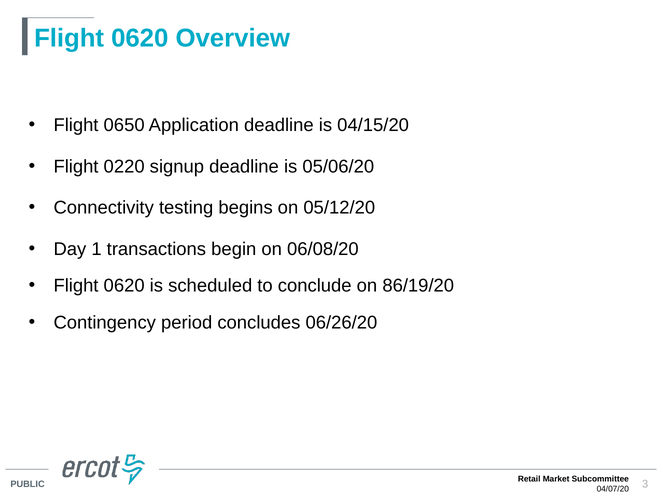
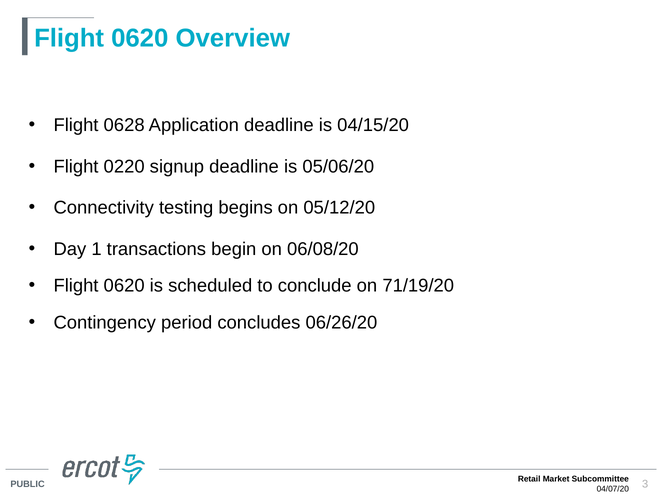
0650: 0650 -> 0628
86/19/20: 86/19/20 -> 71/19/20
